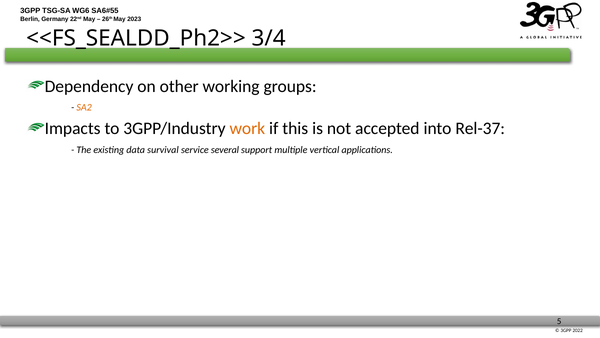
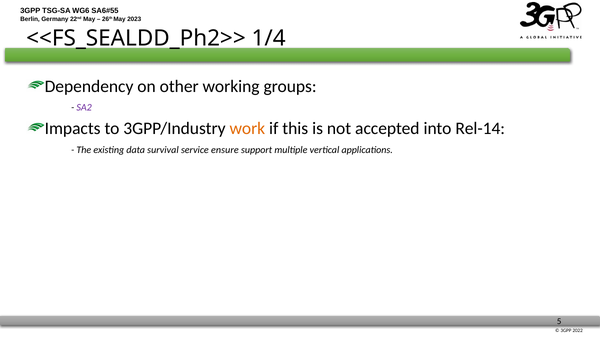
3/4: 3/4 -> 1/4
SA2 colour: orange -> purple
Rel-37: Rel-37 -> Rel-14
several: several -> ensure
